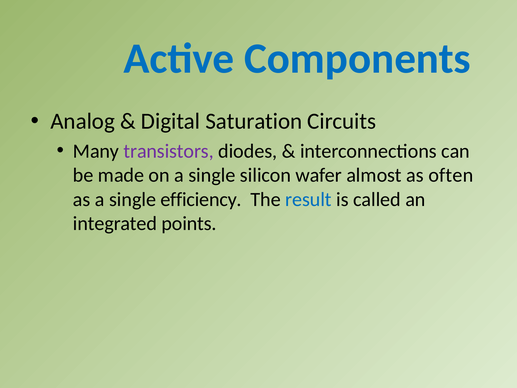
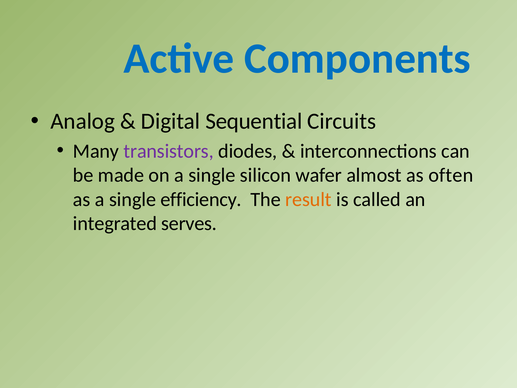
Saturation: Saturation -> Sequential
result colour: blue -> orange
points: points -> serves
